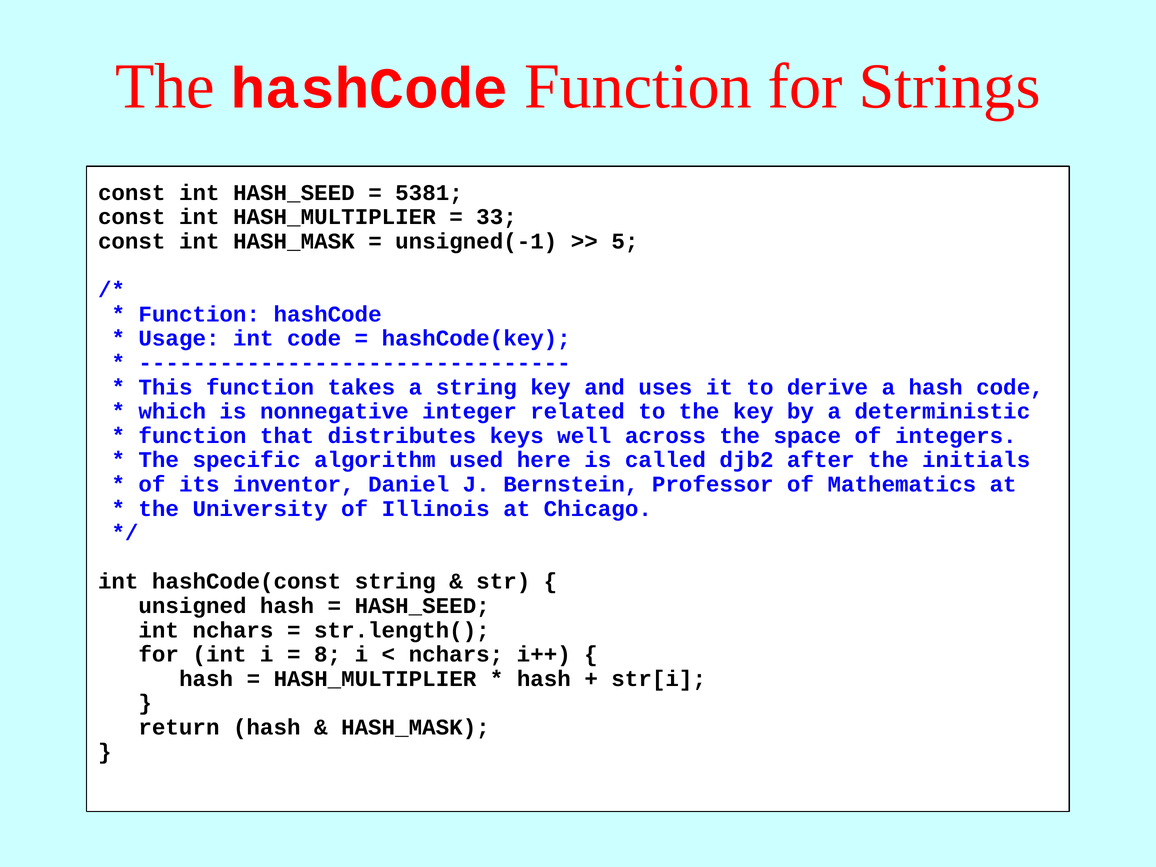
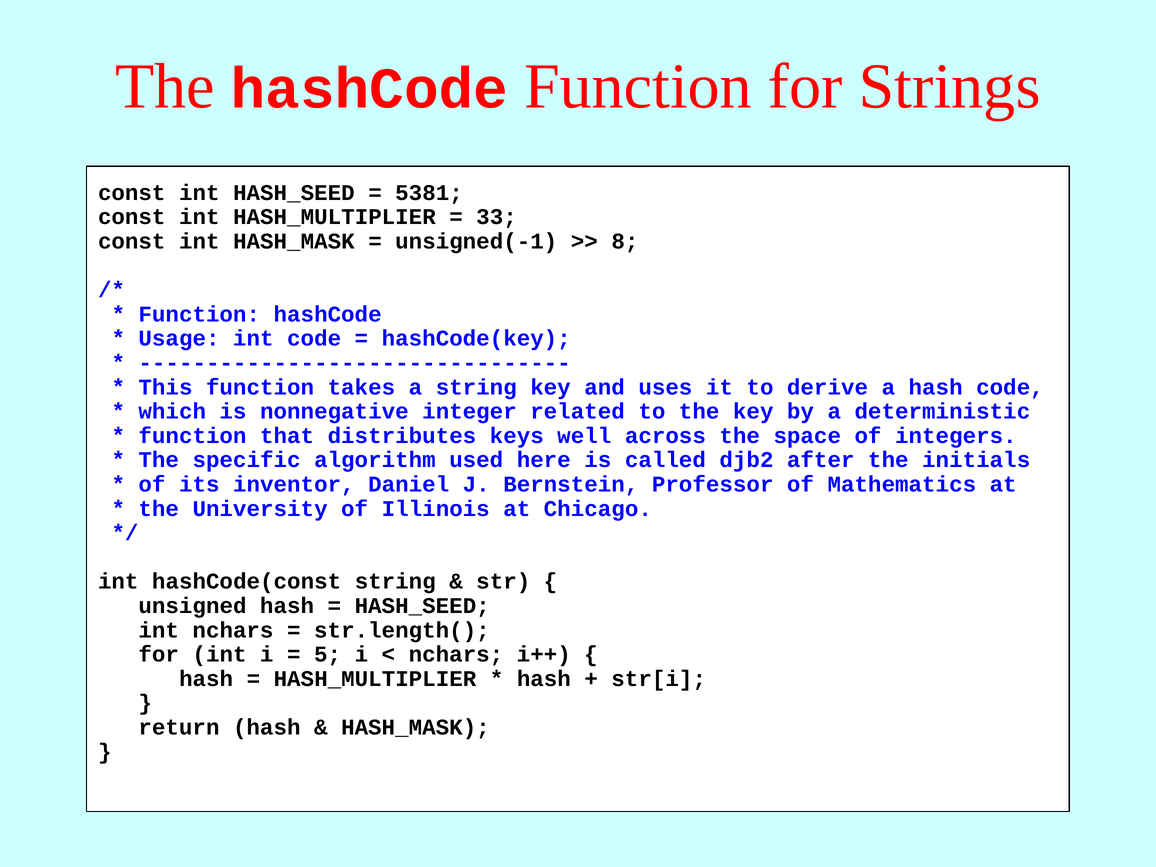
5: 5 -> 8
8: 8 -> 5
